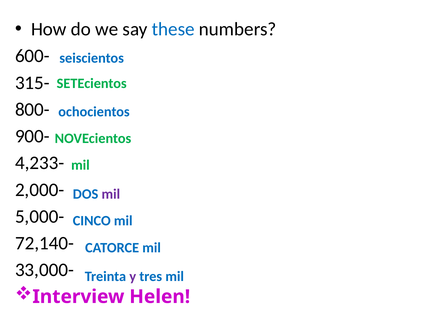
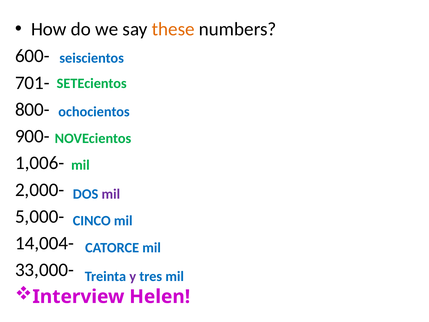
these colour: blue -> orange
315-: 315- -> 701-
4,233-: 4,233- -> 1,006-
72,140-: 72,140- -> 14,004-
